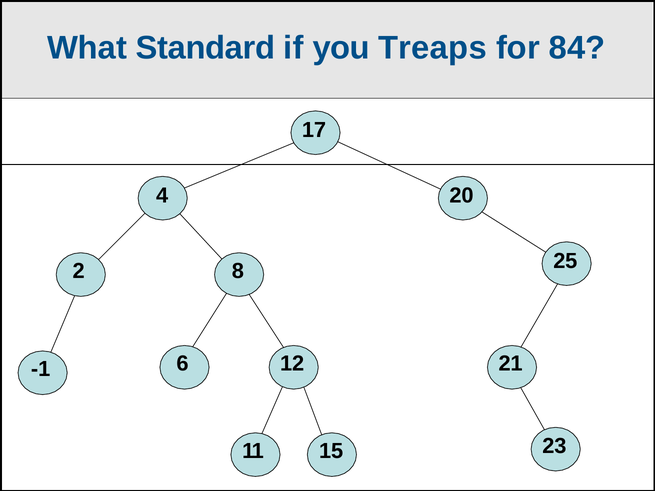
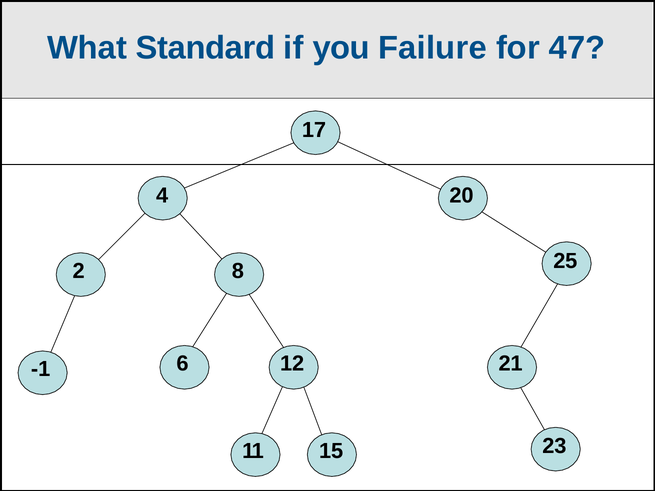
Treaps: Treaps -> Failure
84: 84 -> 47
